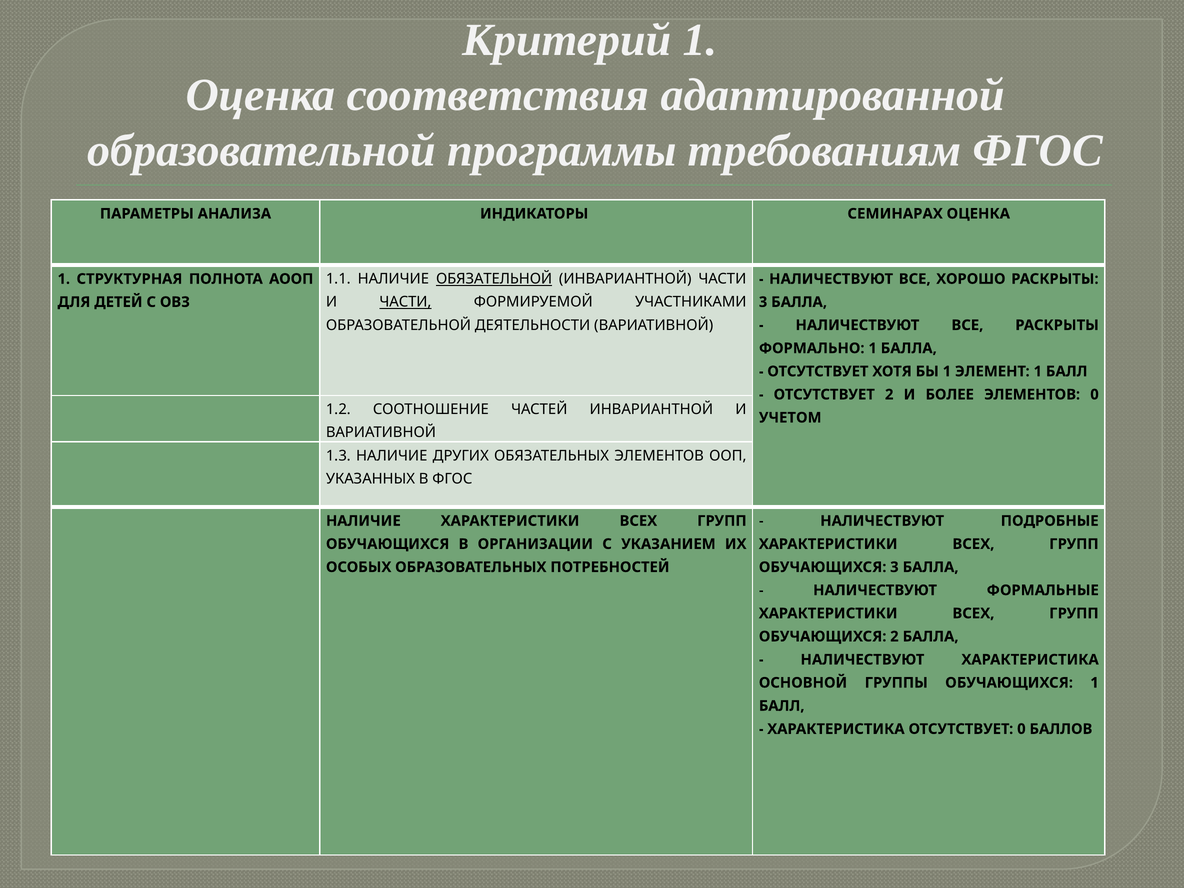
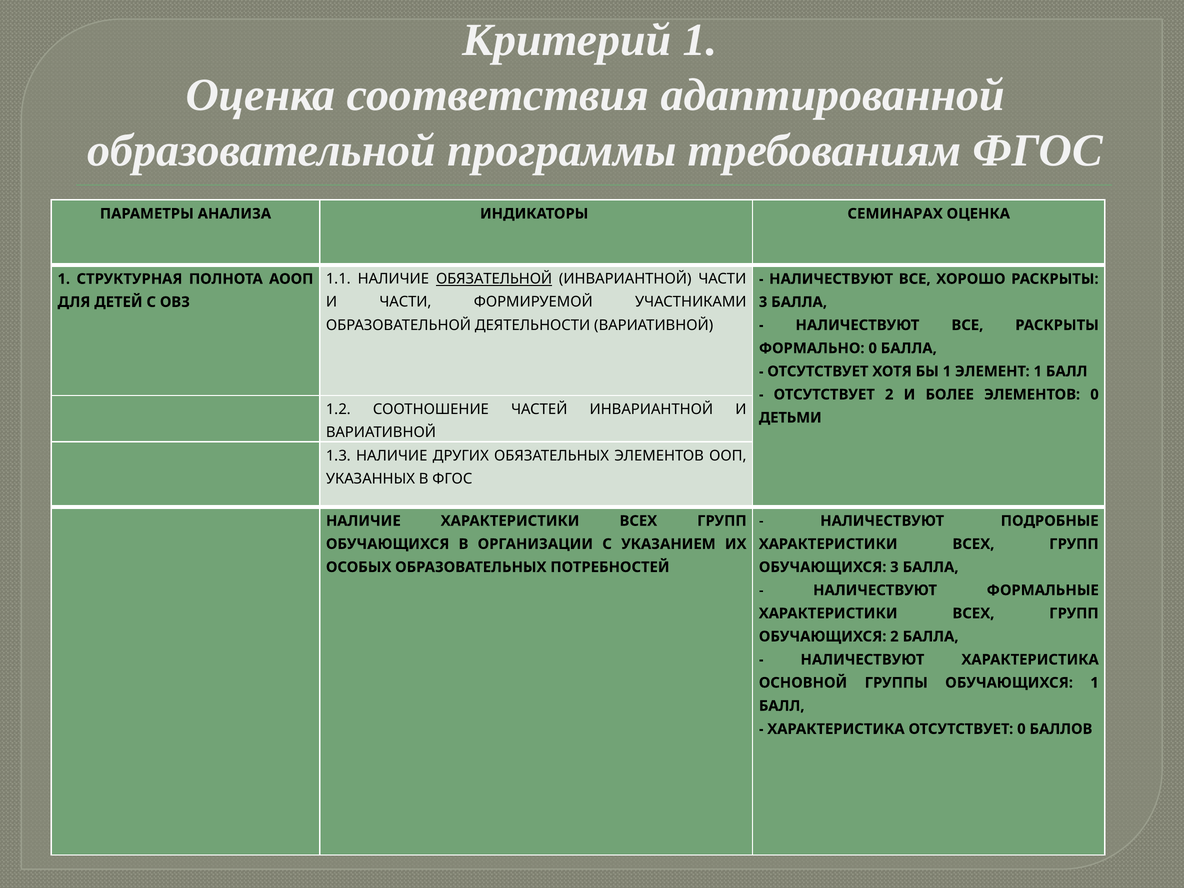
ЧАСТИ at (405, 302) underline: present -> none
ФОРМАЛЬНО 1: 1 -> 0
УЧЕТОМ: УЧЕТОМ -> ДЕТЬМИ
